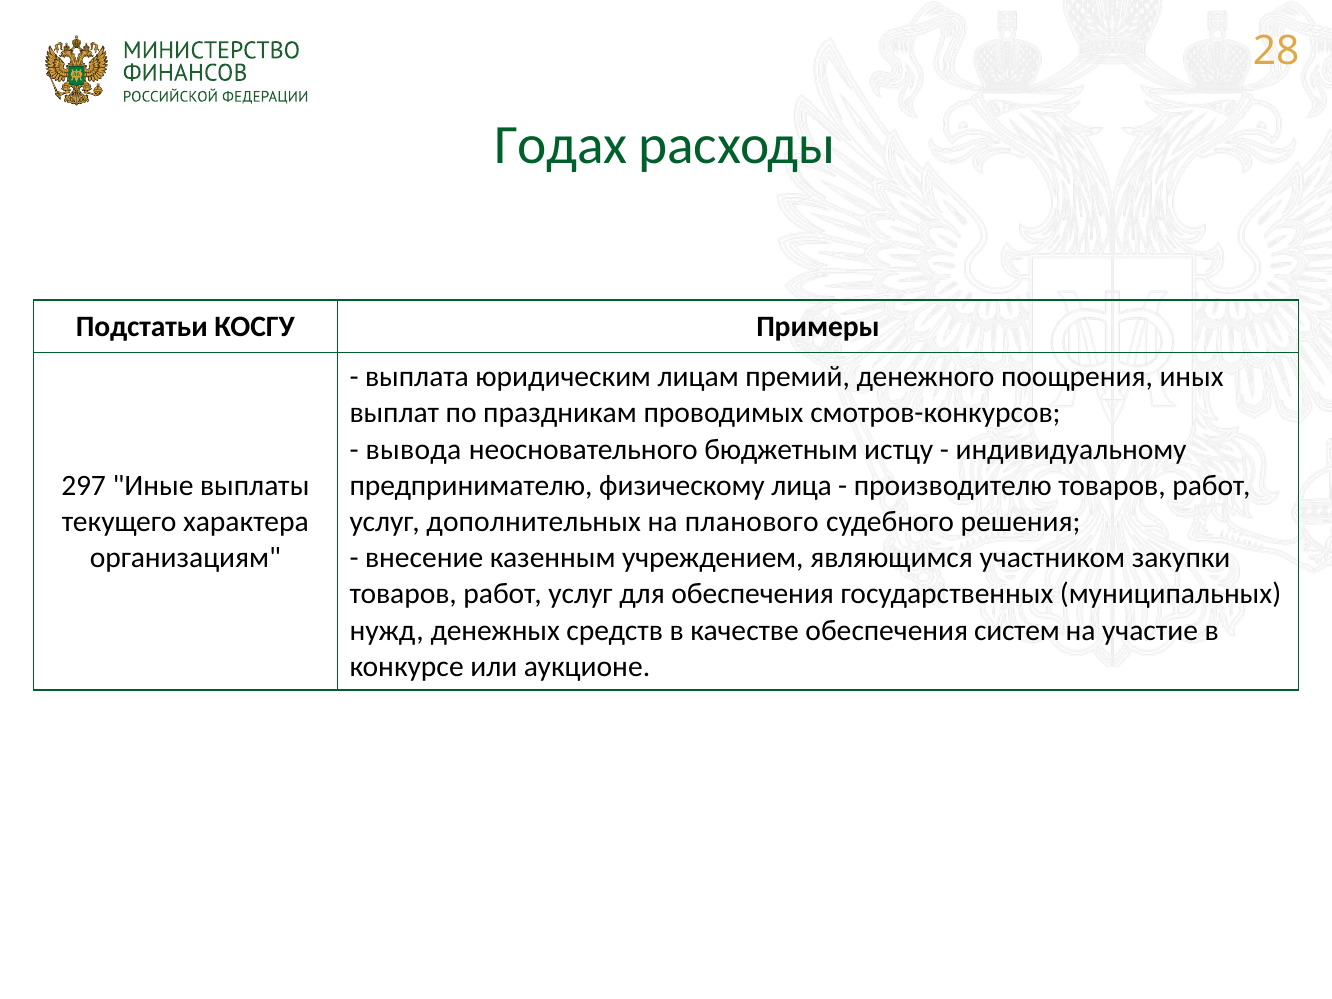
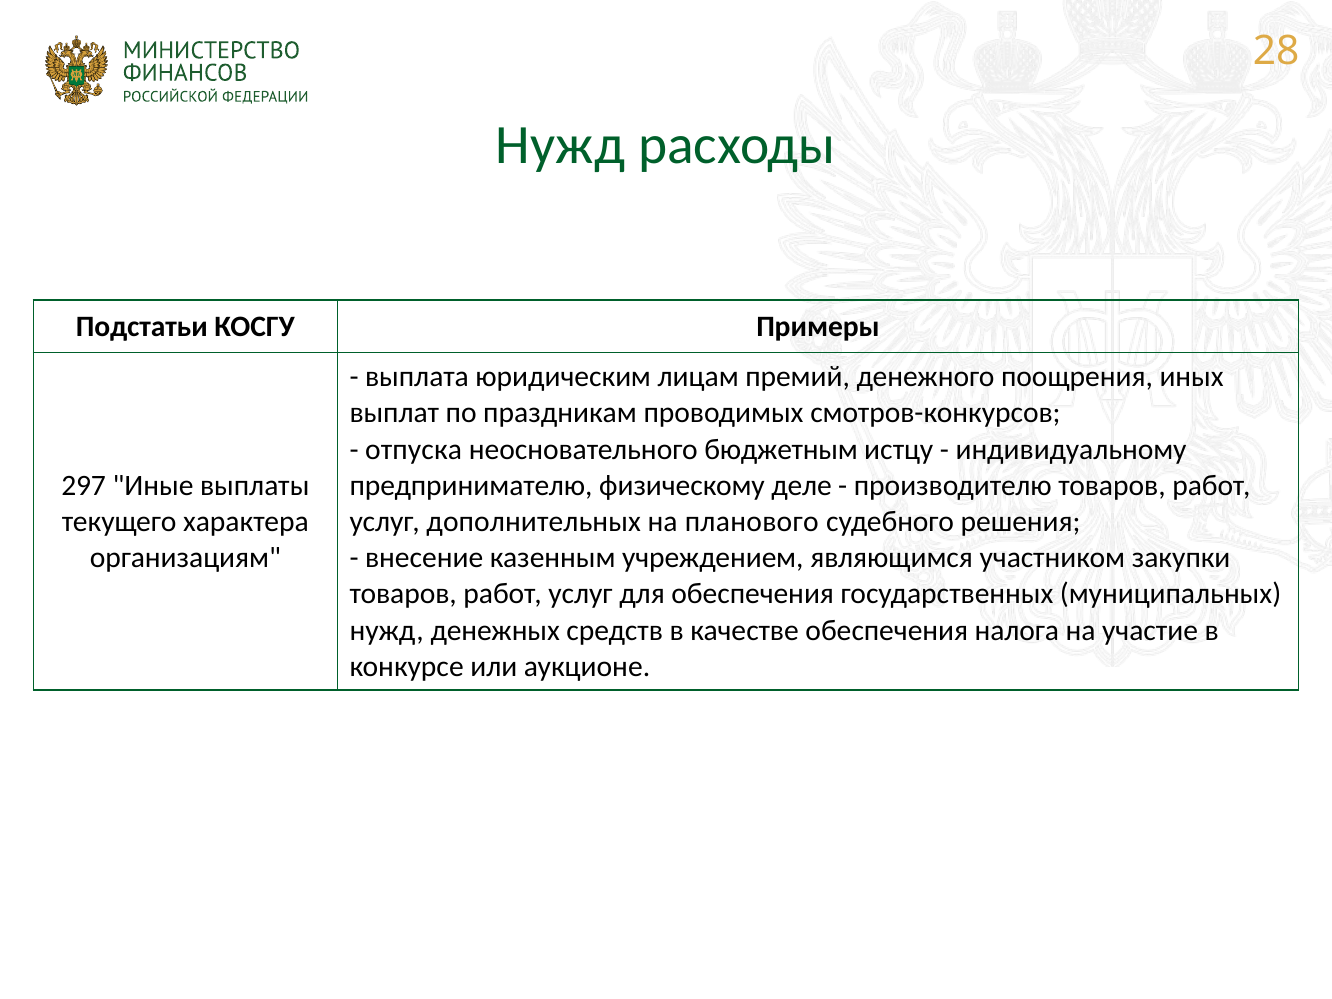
Годах at (561, 145): Годах -> Нужд
вывода: вывода -> отпуска
лица: лица -> деле
систем: систем -> налога
